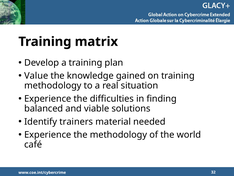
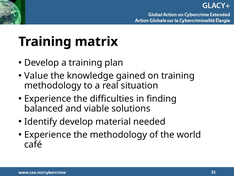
Identify trainers: trainers -> develop
